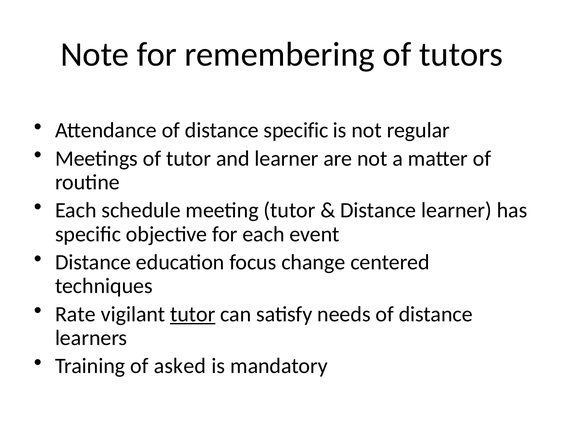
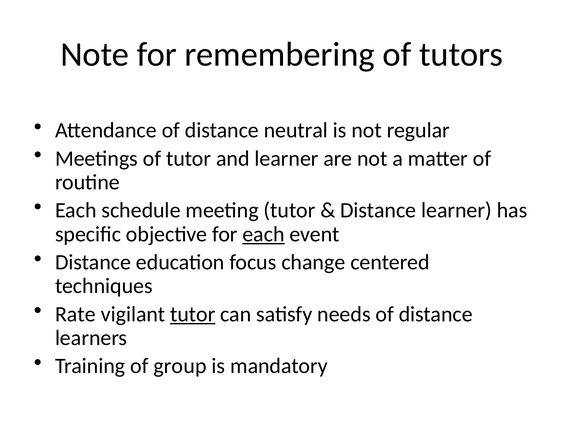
distance specific: specific -> neutral
each at (263, 234) underline: none -> present
asked: asked -> group
